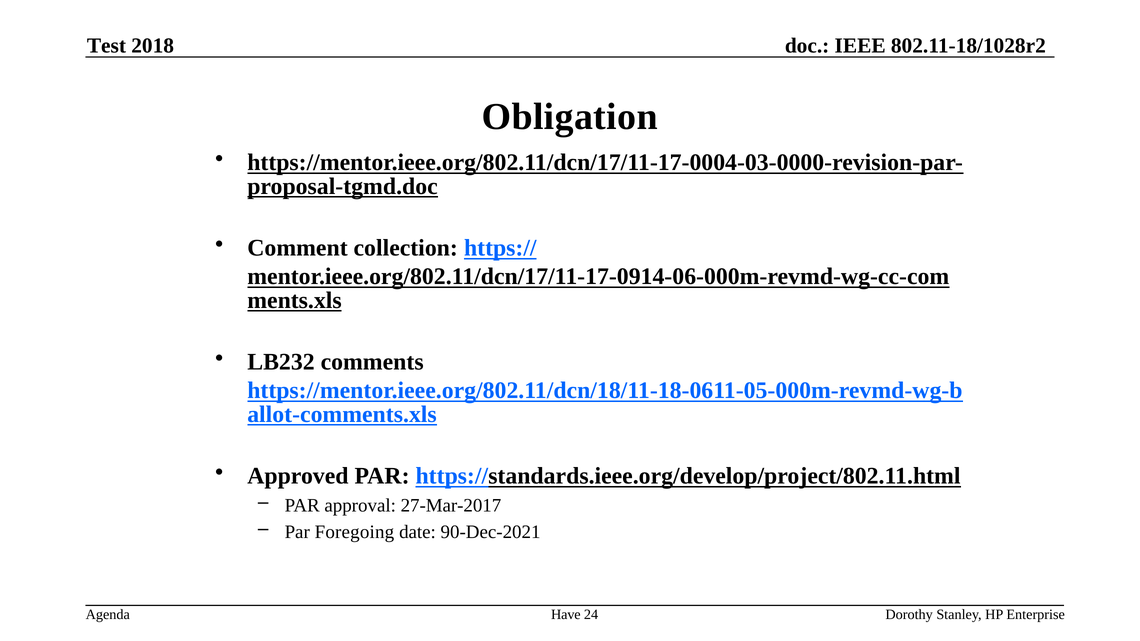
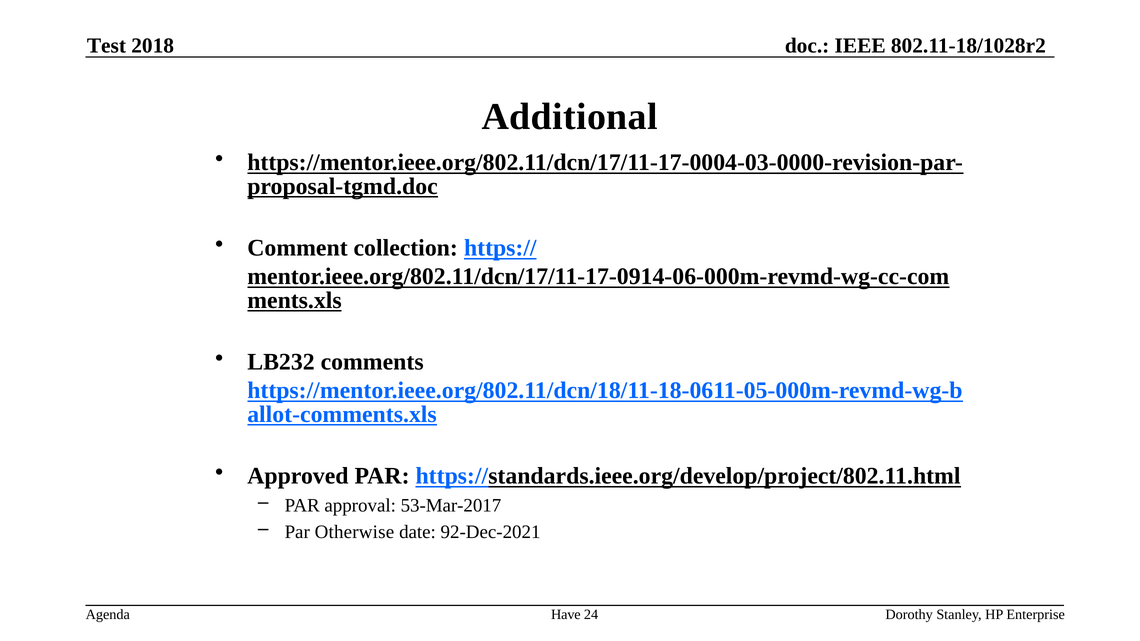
Obligation: Obligation -> Additional
27-Mar-2017: 27-Mar-2017 -> 53-Mar-2017
Foregoing: Foregoing -> Otherwise
90-Dec-2021: 90-Dec-2021 -> 92-Dec-2021
